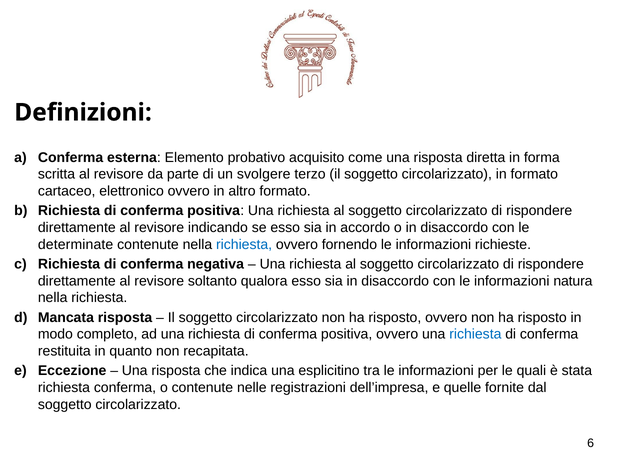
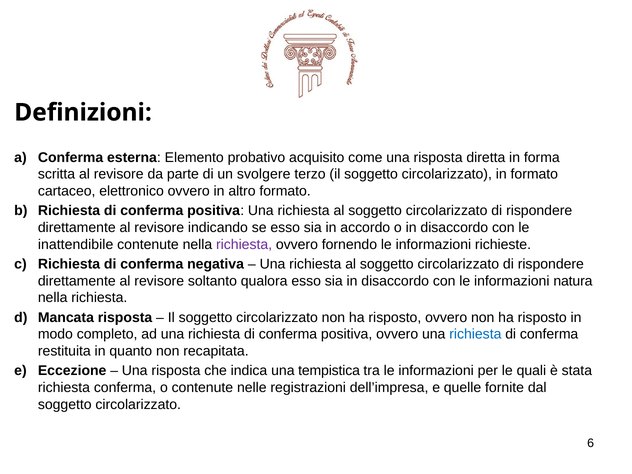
determinate: determinate -> inattendibile
richiesta at (244, 244) colour: blue -> purple
esplicitino: esplicitino -> tempistica
